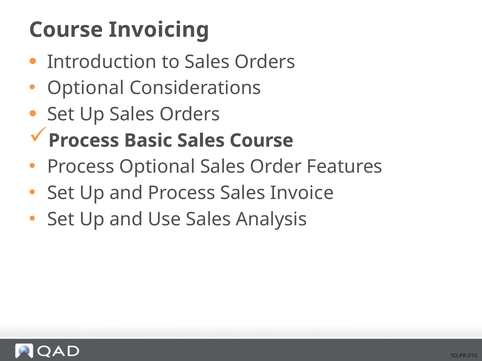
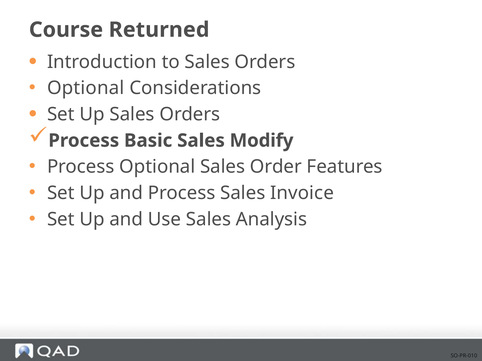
Invoicing: Invoicing -> Returned
Sales Course: Course -> Modify
